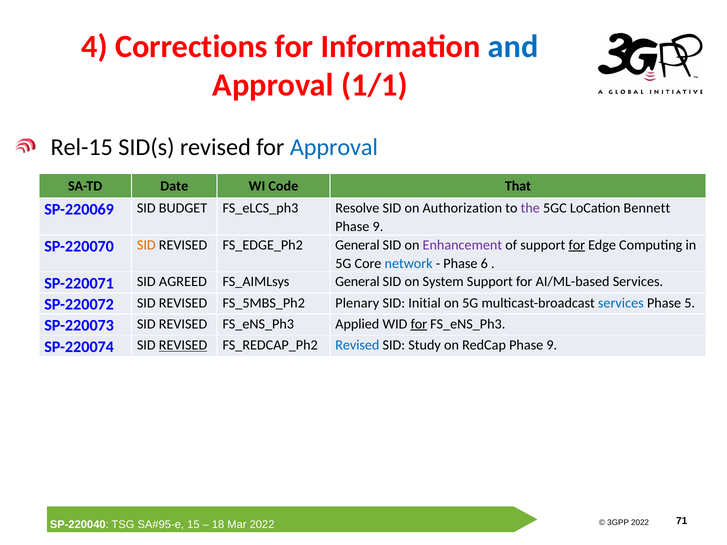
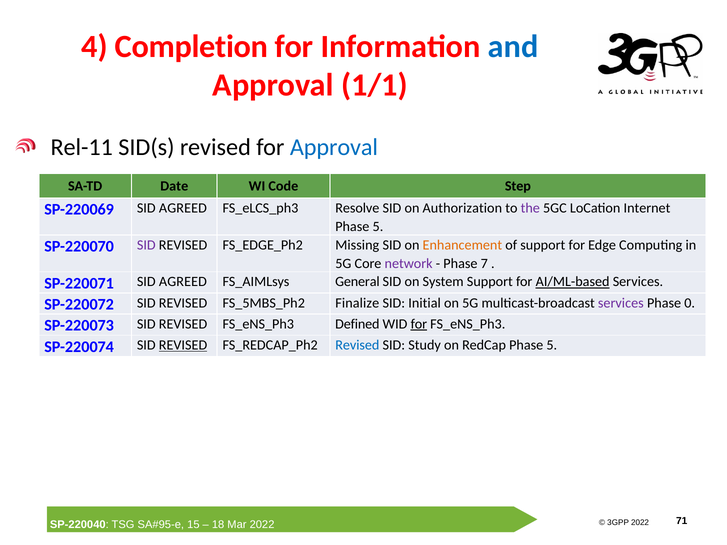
Corrections: Corrections -> Completion
Rel-15: Rel-15 -> Rel-11
That: That -> Step
SP-220069 SID BUDGET: BUDGET -> AGREED
Bennett: Bennett -> Internet
9 at (378, 227): 9 -> 5
SID at (146, 245) colour: orange -> purple
General at (357, 245): General -> Missing
Enhancement colour: purple -> orange
for at (577, 245) underline: present -> none
network colour: blue -> purple
6: 6 -> 7
AI/ML-based underline: none -> present
Plenary: Plenary -> Finalize
services at (621, 303) colour: blue -> purple
5: 5 -> 0
Applied: Applied -> Defined
RedCap Phase 9: 9 -> 5
